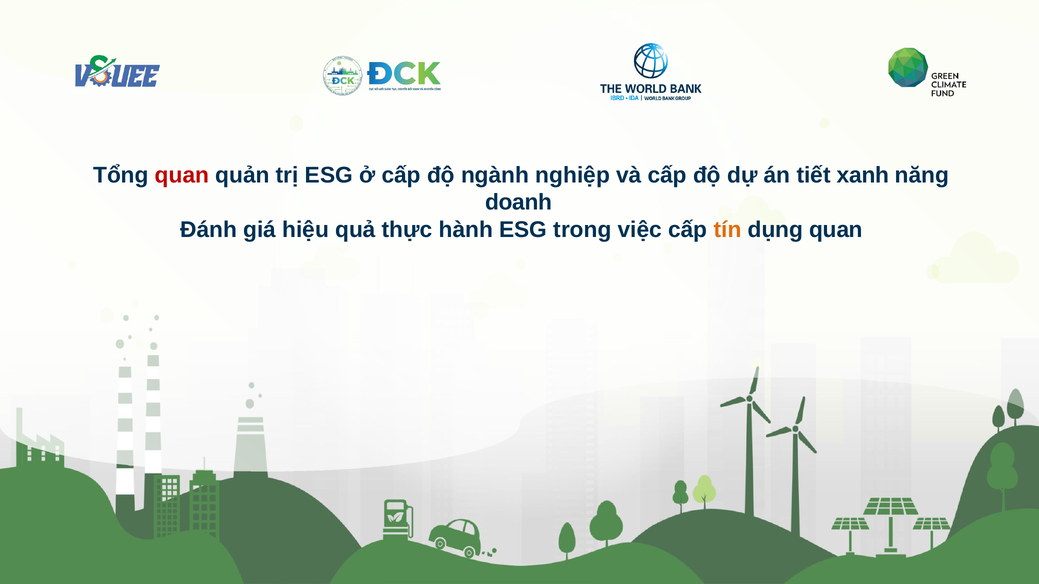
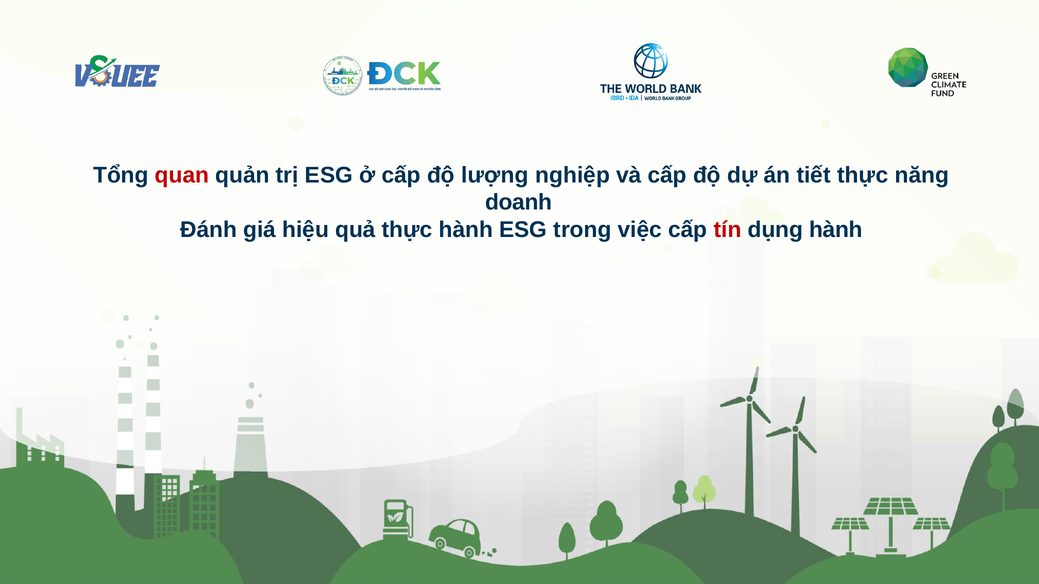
ngành: ngành -> lượng
tiết xanh: xanh -> thực
tín colour: orange -> red
dụng quan: quan -> hành
